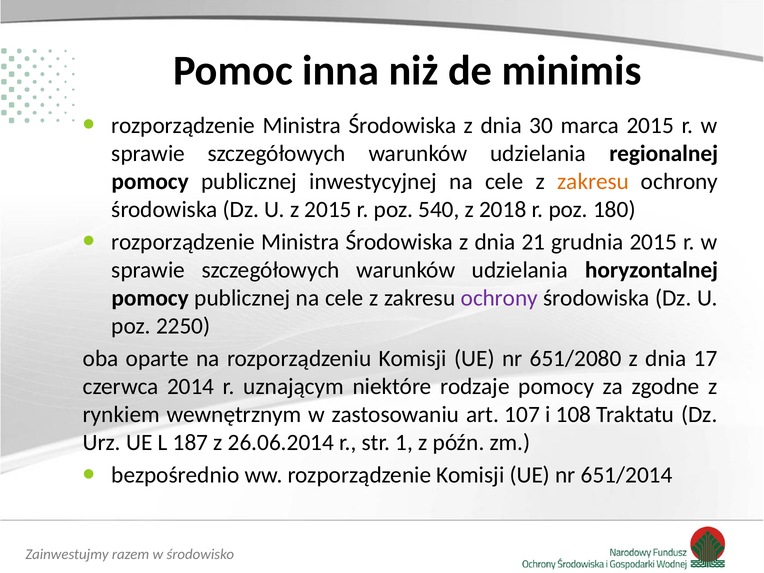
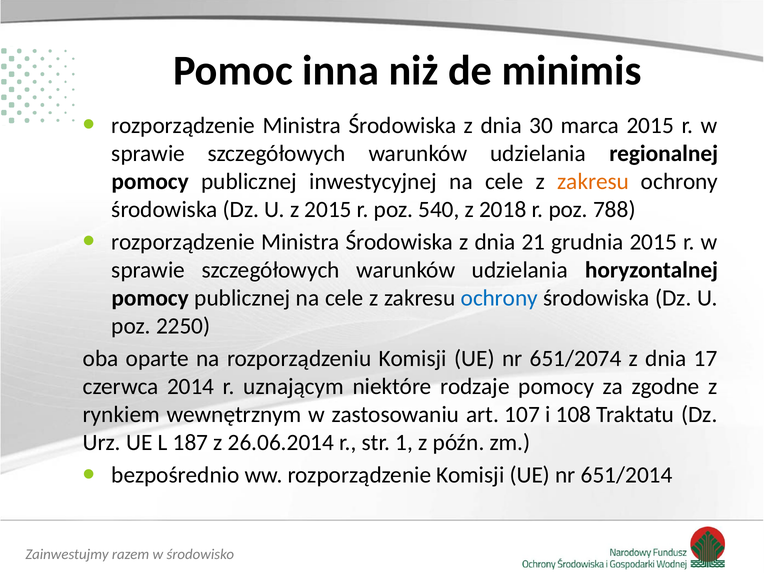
180: 180 -> 788
ochrony at (499, 298) colour: purple -> blue
651/2080: 651/2080 -> 651/2074
